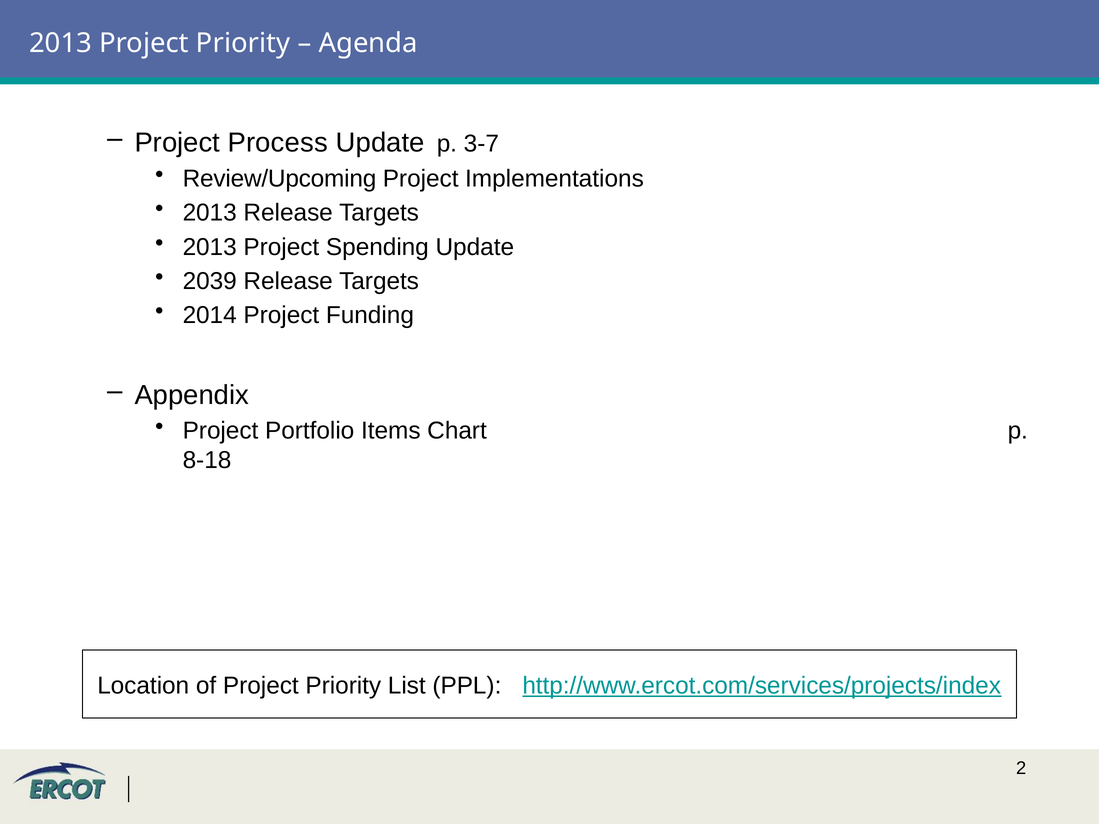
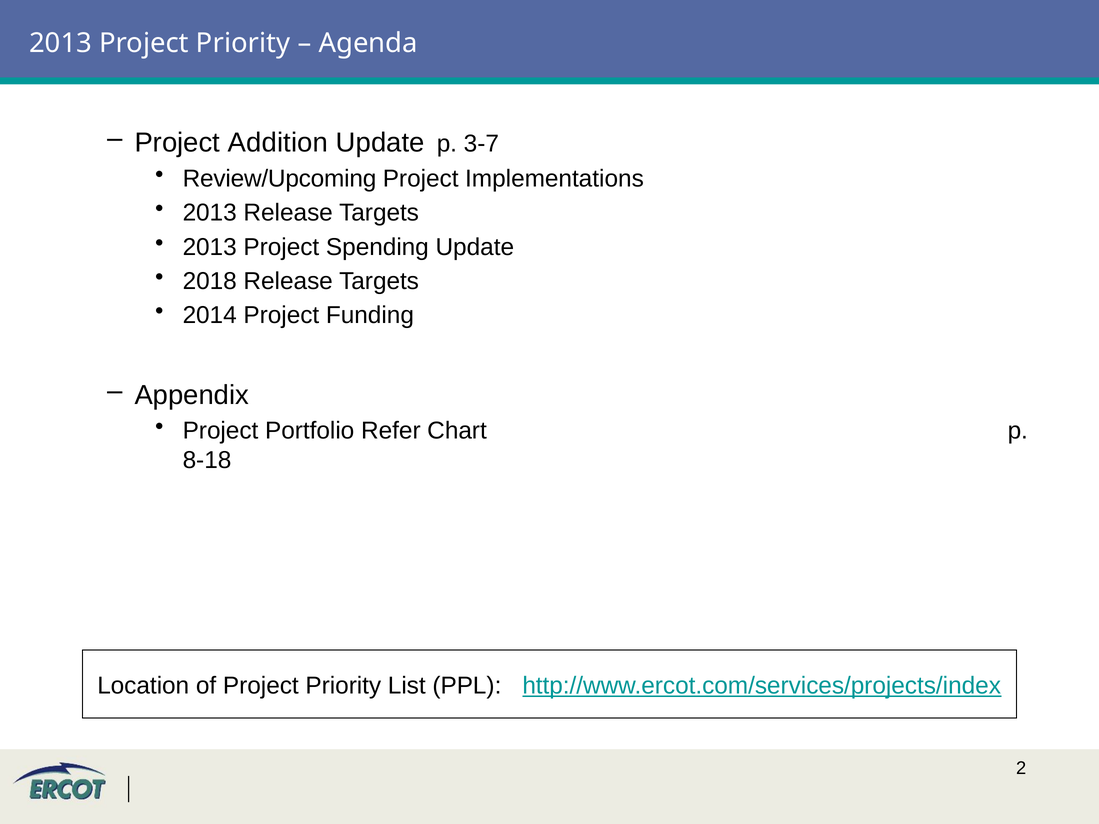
Process: Process -> Addition
2039: 2039 -> 2018
Items: Items -> Refer
